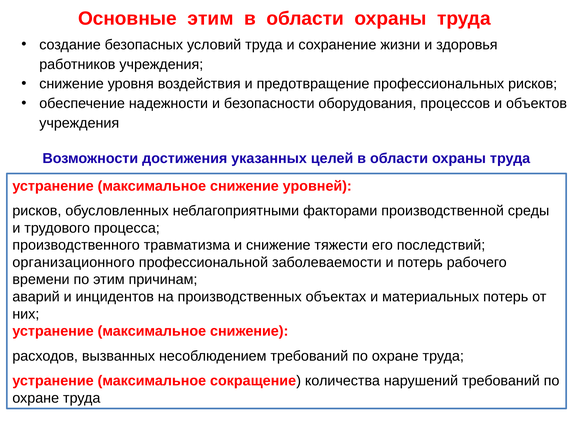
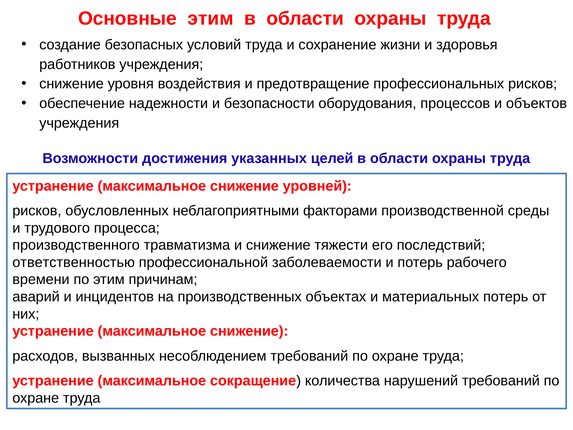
организационного: организационного -> ответственностью
